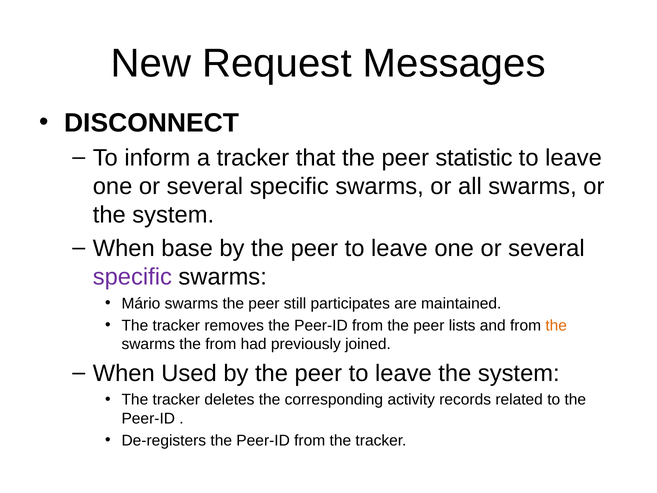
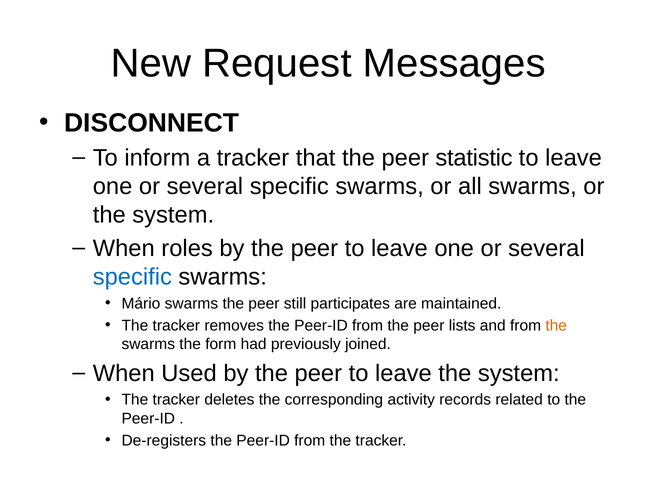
base: base -> roles
specific at (132, 277) colour: purple -> blue
the from: from -> form
